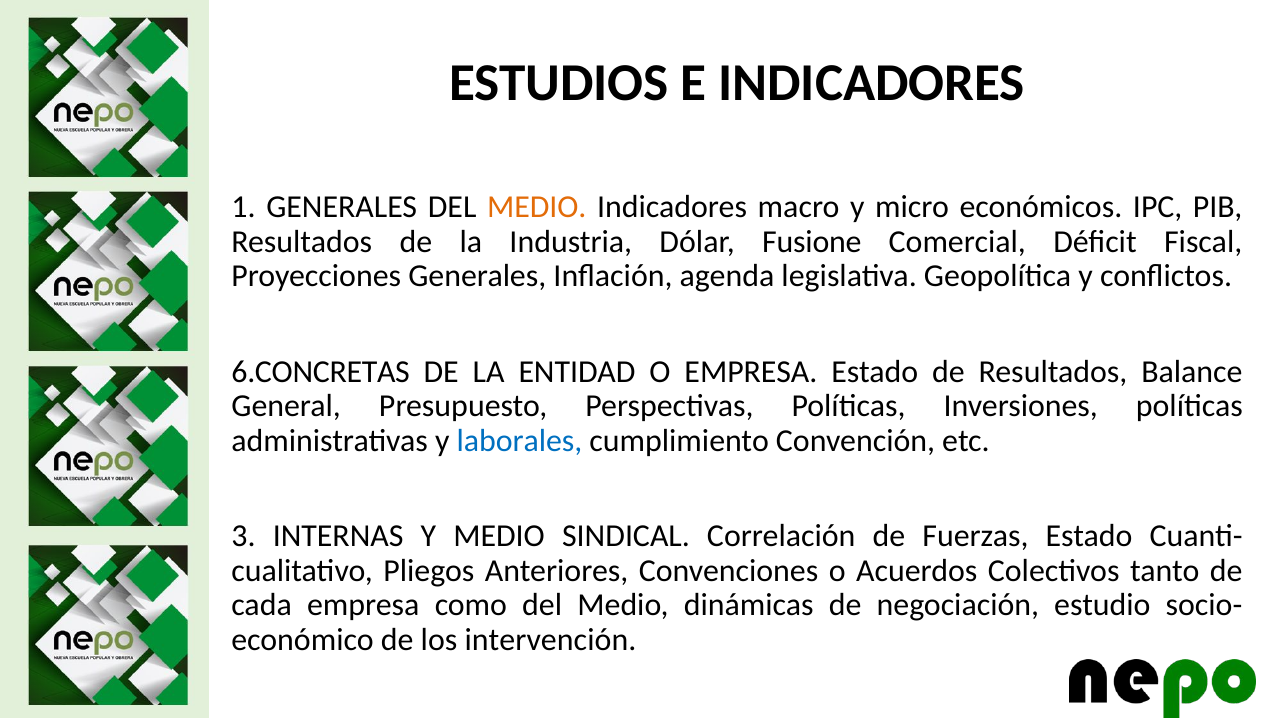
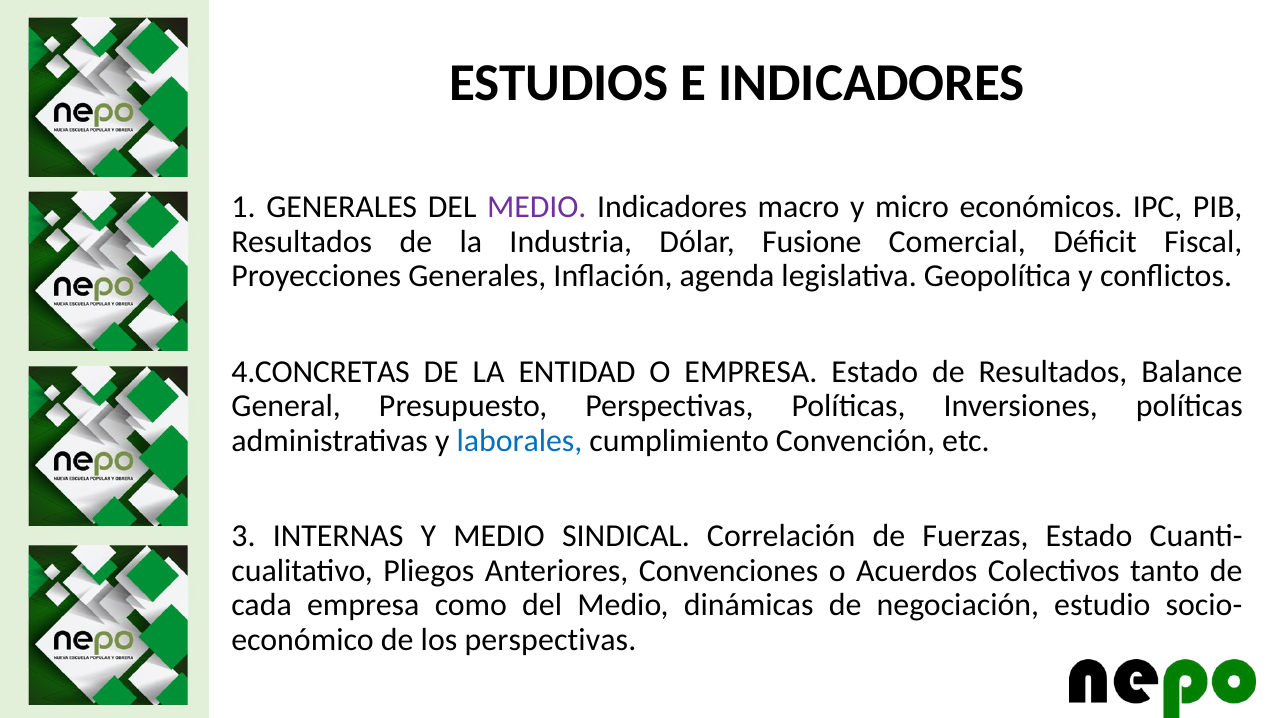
MEDIO at (537, 207) colour: orange -> purple
6.CONCRETAS: 6.CONCRETAS -> 4.CONCRETAS
los intervención: intervención -> perspectivas
